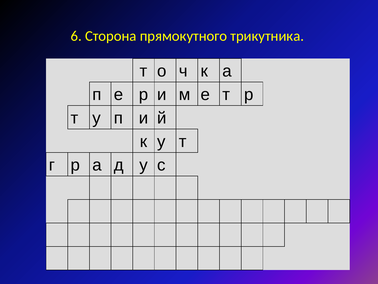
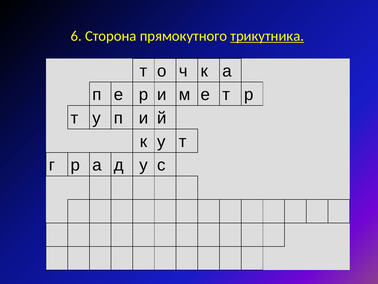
трикутника underline: none -> present
